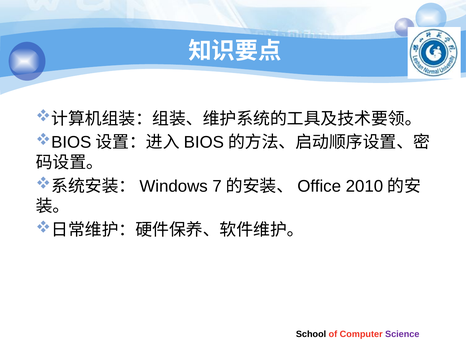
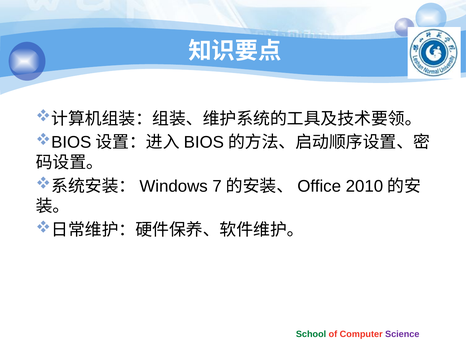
School colour: black -> green
